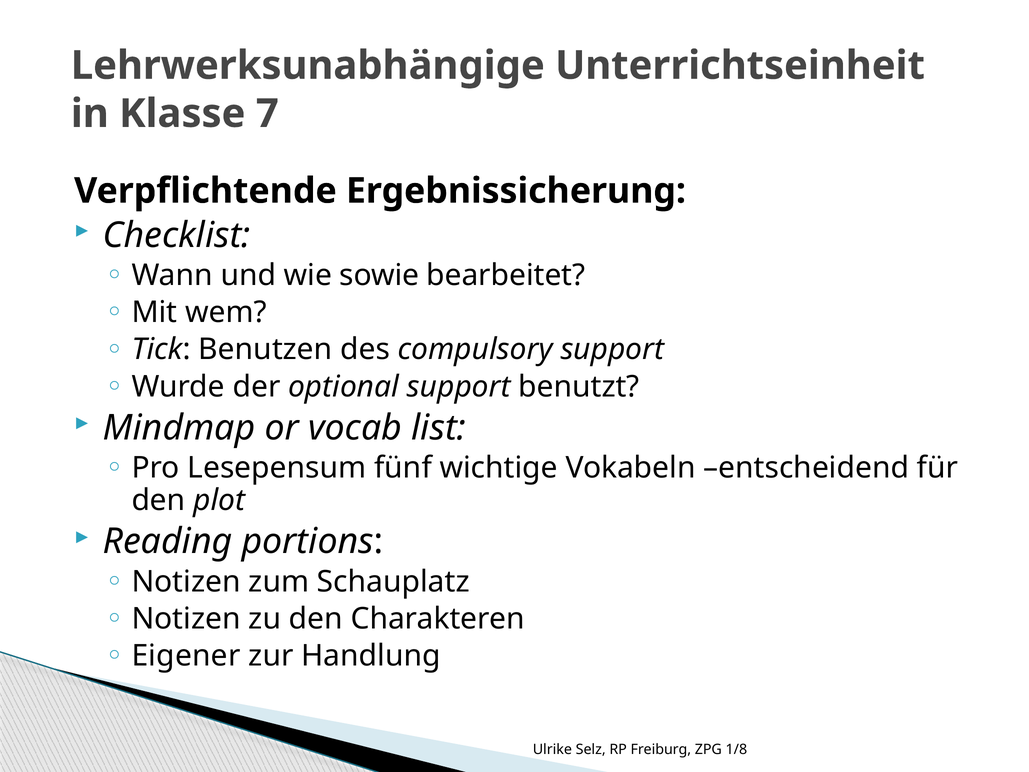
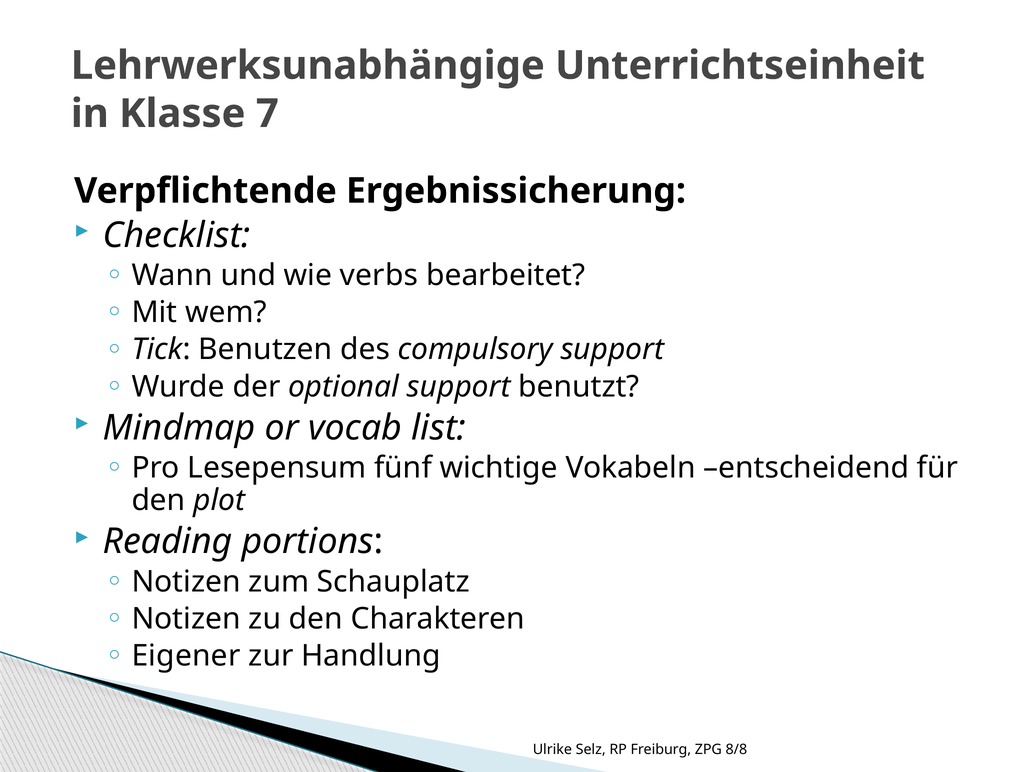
sowie: sowie -> verbs
1/8: 1/8 -> 8/8
